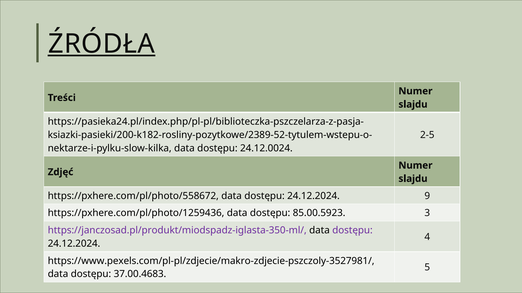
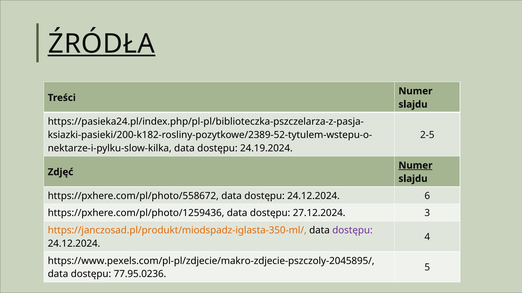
24.12.0024: 24.12.0024 -> 24.19.2024
Numer at (415, 166) underline: none -> present
9: 9 -> 6
85.00.5923: 85.00.5923 -> 27.12.2024
https://janczosad.pl/produkt/miodspadz-iglasta-350-ml/ colour: purple -> orange
https://www.pexels.com/pl-pl/zdjecie/makro-zdjecie-pszczoly-3527981/: https://www.pexels.com/pl-pl/zdjecie/makro-zdjecie-pszczoly-3527981/ -> https://www.pexels.com/pl-pl/zdjecie/makro-zdjecie-pszczoly-2045895/
37.00.4683: 37.00.4683 -> 77.95.0236
